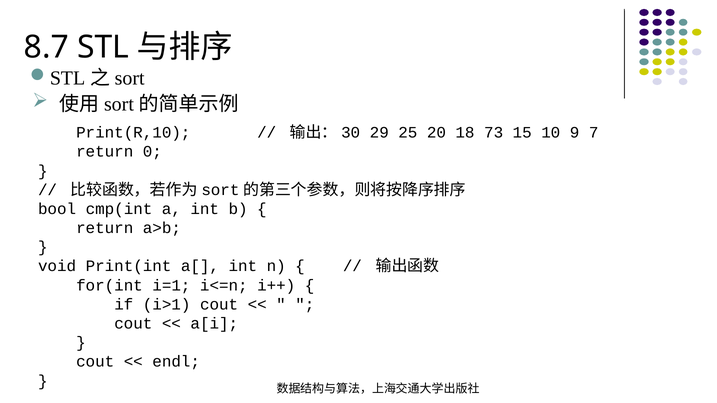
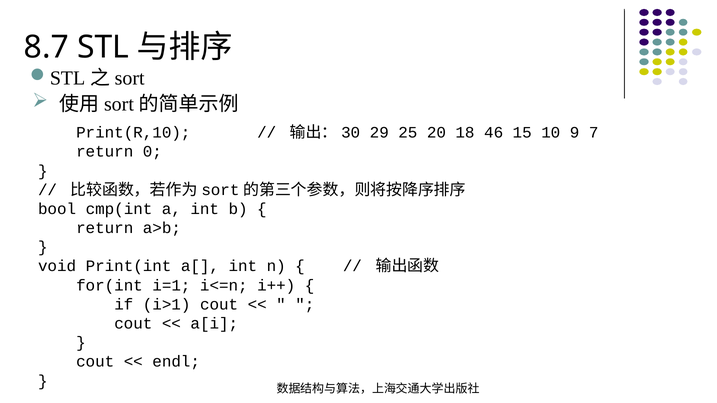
73: 73 -> 46
